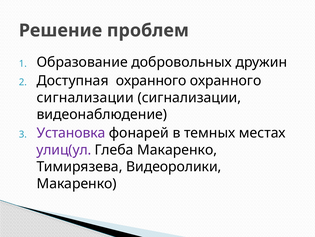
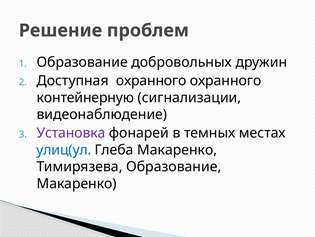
сигнализации at (85, 97): сигнализации -> контейнерную
улиц(ул colour: purple -> blue
Тимирязева Видеоролики: Видеоролики -> Образование
